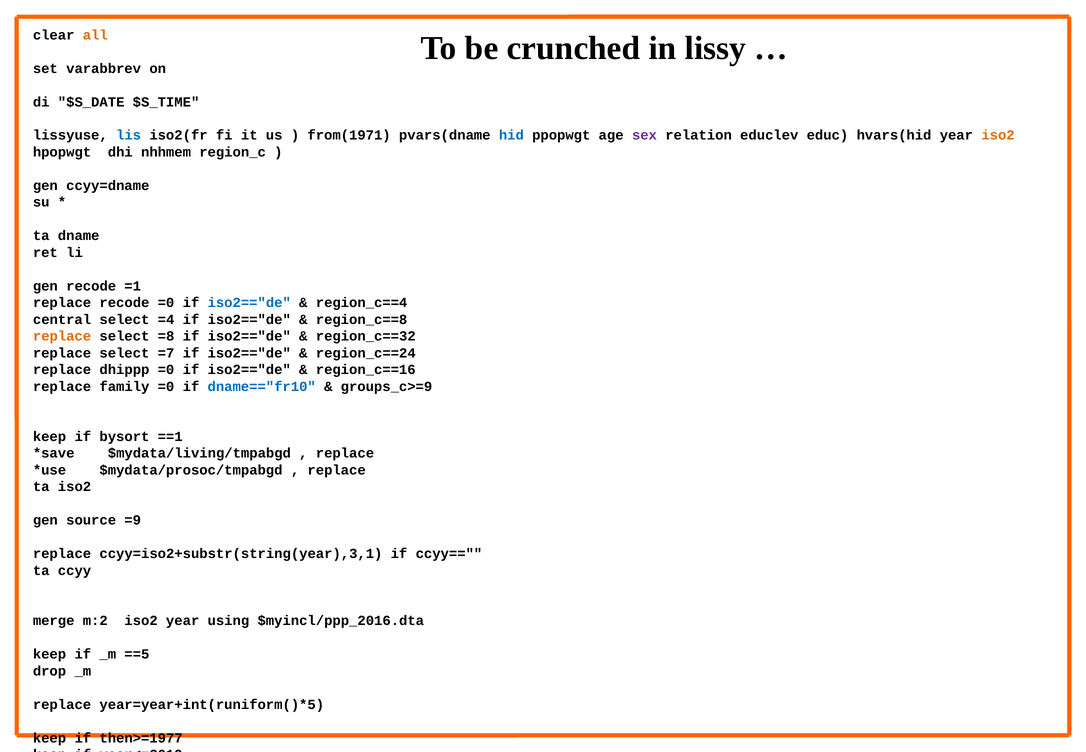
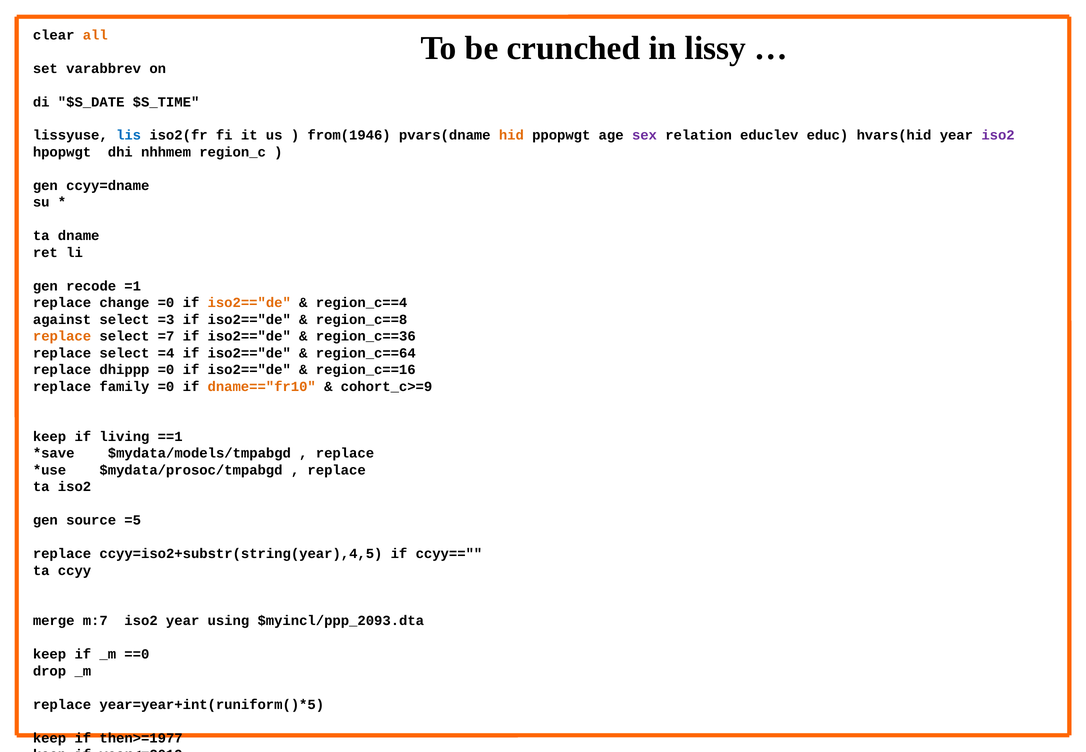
from(1971: from(1971 -> from(1946
hid colour: blue -> orange
iso2 at (998, 135) colour: orange -> purple
replace recode: recode -> change
iso2=="de at (249, 303) colour: blue -> orange
central: central -> against
=4: =4 -> =3
=8: =8 -> =7
region_c==32: region_c==32 -> region_c==36
=7: =7 -> =4
region_c==24: region_c==24 -> region_c==64
dname=="fr10 colour: blue -> orange
groups_c>=9: groups_c>=9 -> cohort_c>=9
if bysort: bysort -> living
$mydata/living/tmpabgd: $mydata/living/tmpabgd -> $mydata/models/tmpabgd
=9: =9 -> =5
ccyy=iso2+substr(string(year),3,1: ccyy=iso2+substr(string(year),3,1 -> ccyy=iso2+substr(string(year),4,5
m:2: m:2 -> m:7
$myincl/ppp_2016.dta: $myincl/ppp_2016.dta -> $myincl/ppp_2093.dta
==5: ==5 -> ==0
